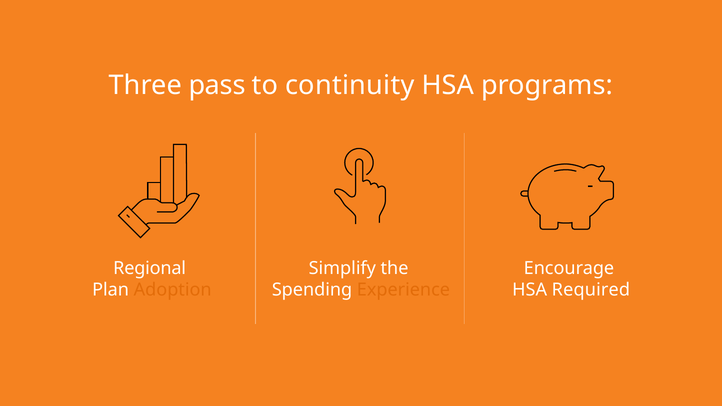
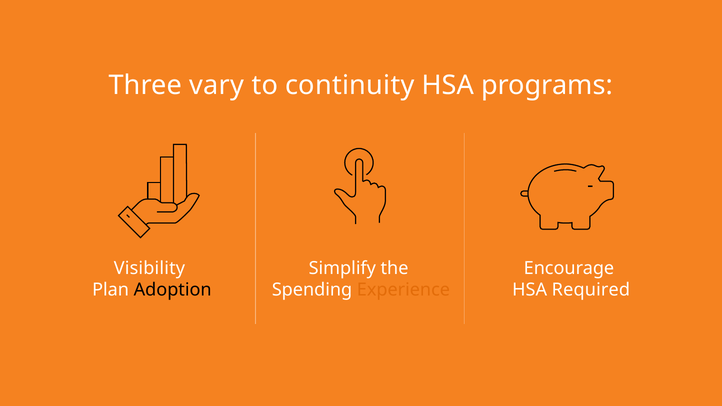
pass: pass -> vary
Regional: Regional -> Visibility
Adoption colour: orange -> black
